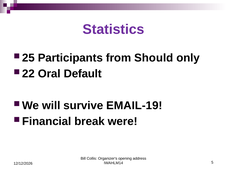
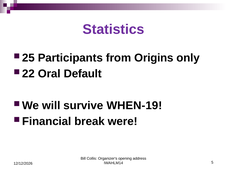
Should: Should -> Origins
EMAIL-19: EMAIL-19 -> WHEN-19
